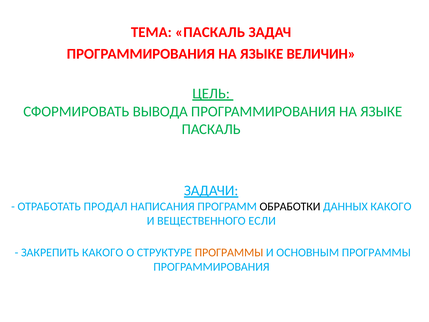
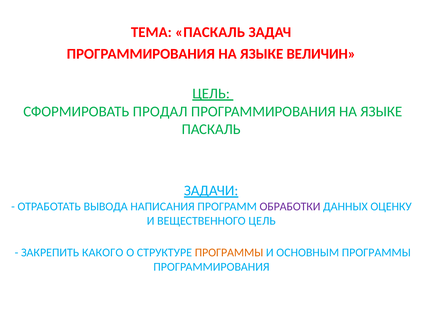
ВЫВОДА: ВЫВОДА -> ПРОДАЛ
ПРОДАЛ: ПРОДАЛ -> ВЫВОДА
ОБРАБОТКИ colour: black -> purple
ДАННЫХ КАКОГО: КАКОГО -> ОЦЕНКУ
ВЕЩЕСТВЕННОГО ЕСЛИ: ЕСЛИ -> ЦЕЛЬ
